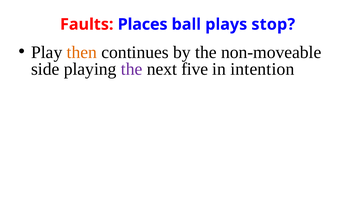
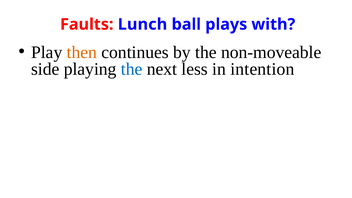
Places: Places -> Lunch
stop: stop -> with
the at (132, 69) colour: purple -> blue
five: five -> less
